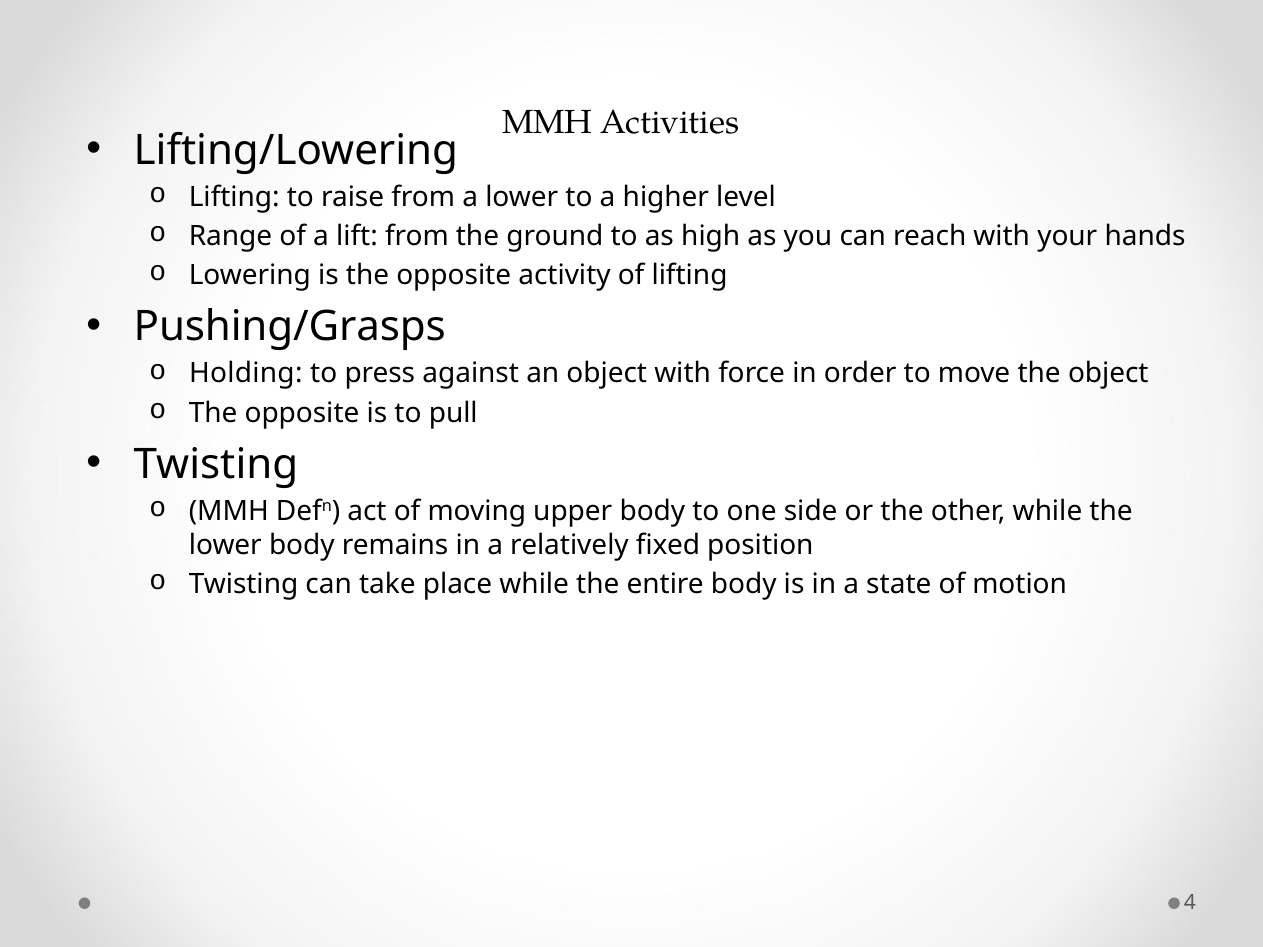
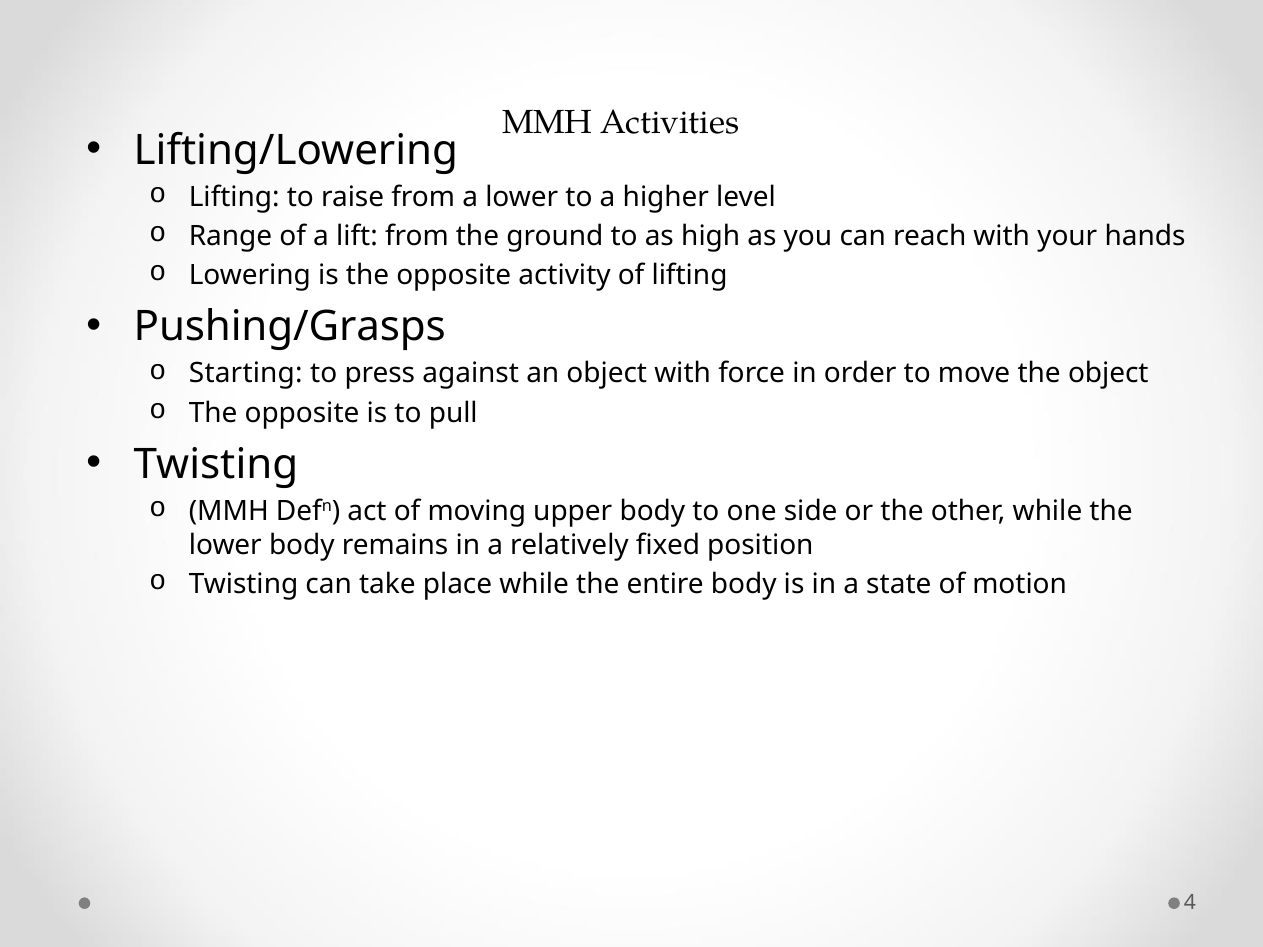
Holding: Holding -> Starting
